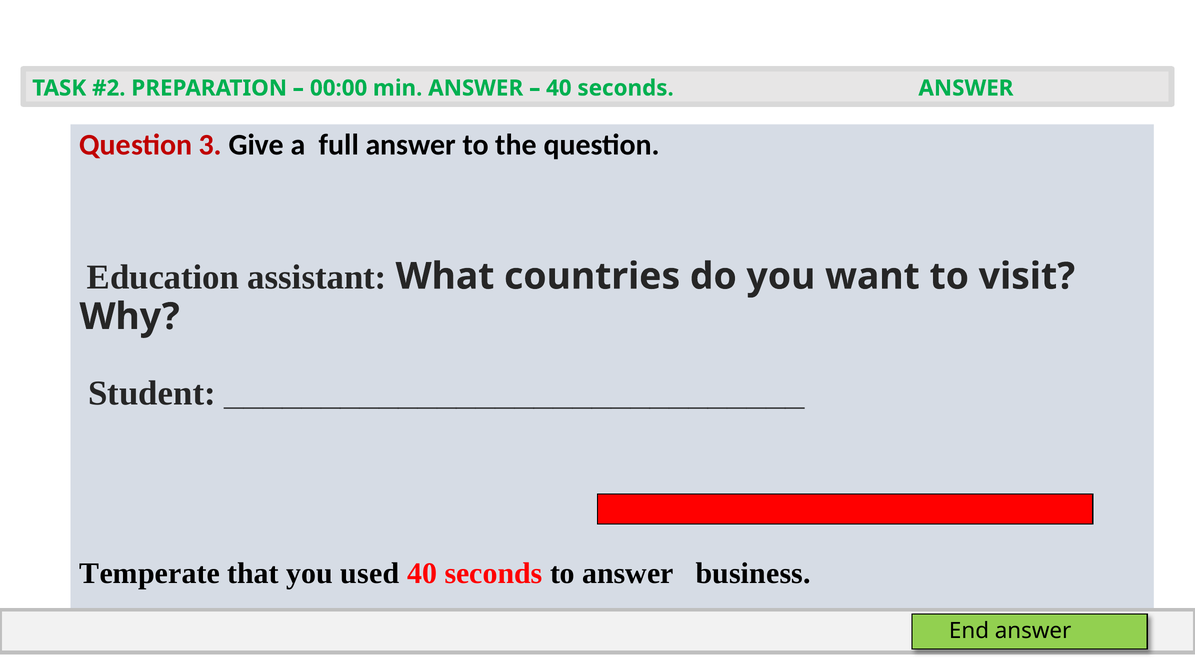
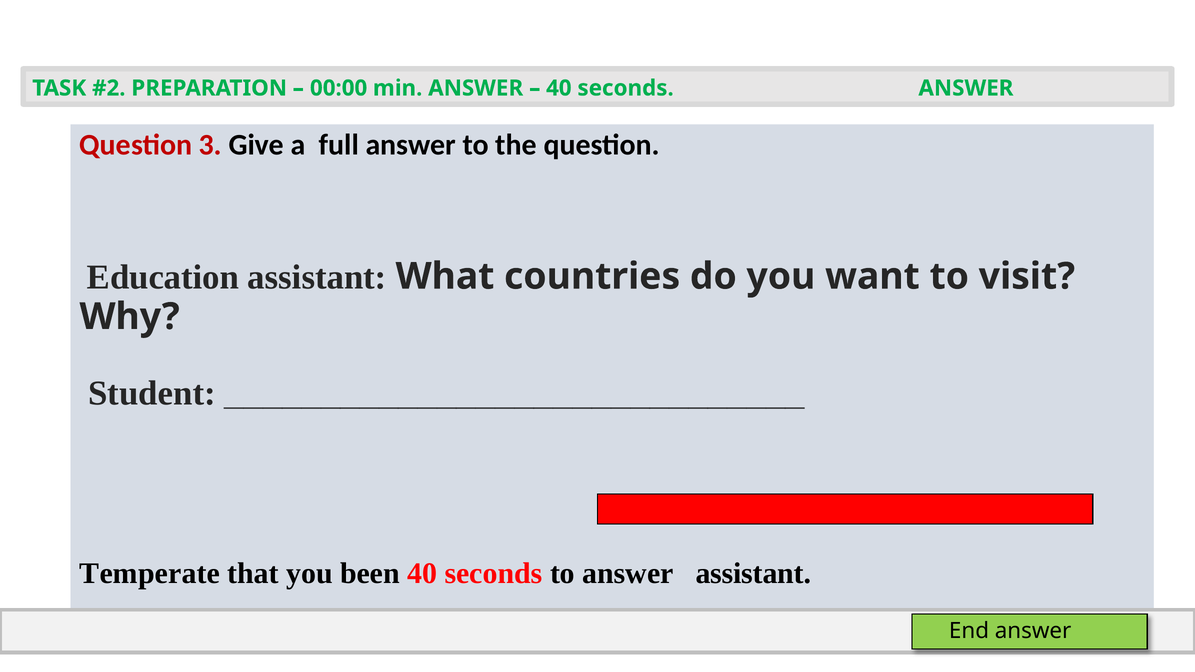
used: used -> been
answer business: business -> assistant
